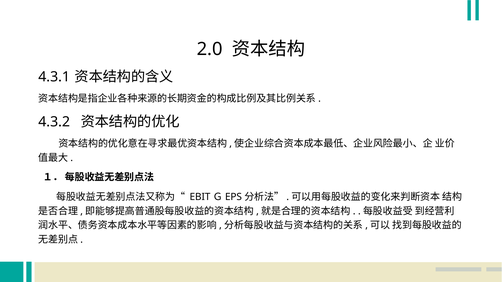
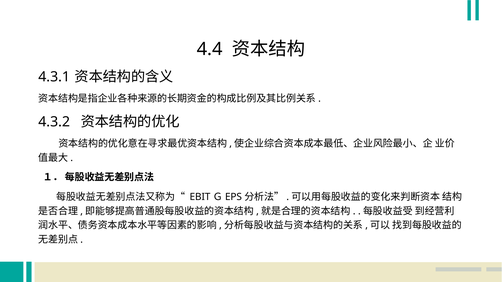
2.0: 2.0 -> 4.4
